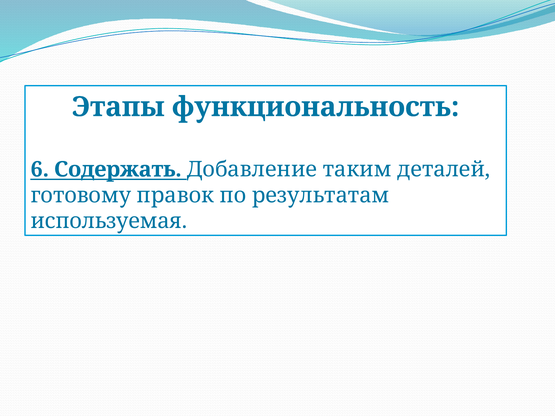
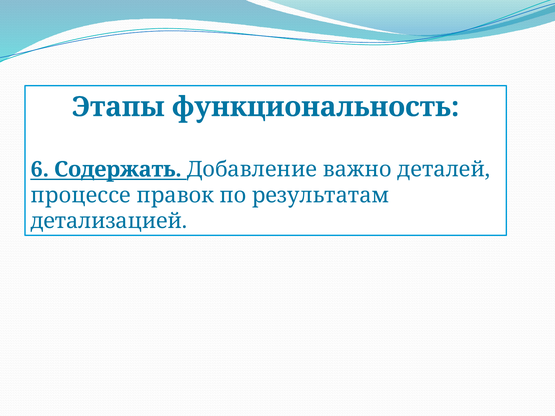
таким: таким -> важно
готовому: готовому -> процессе
используемая: используемая -> детализацией
